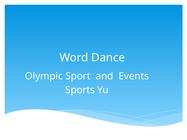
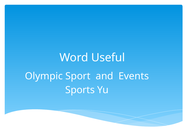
Dance: Dance -> Useful
